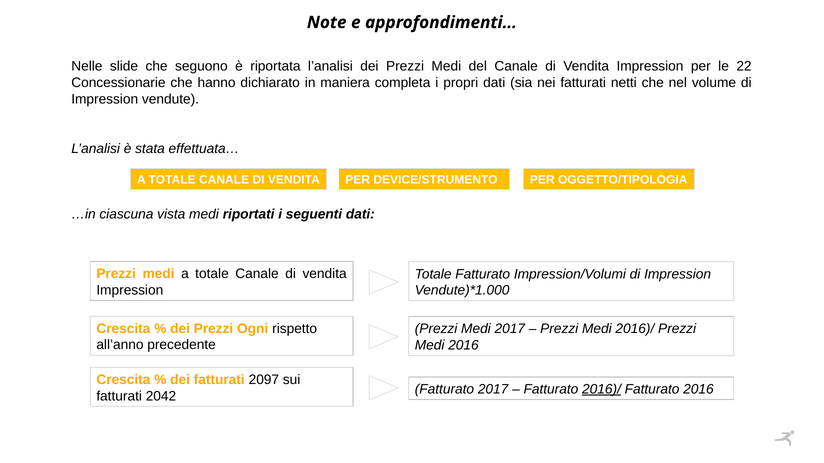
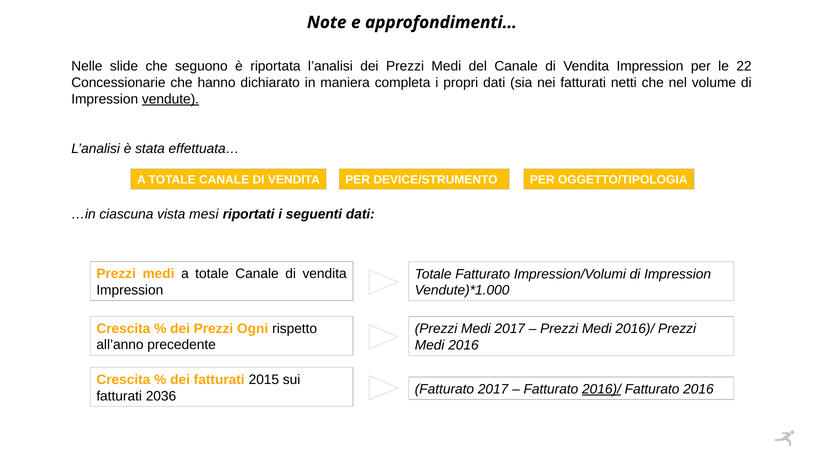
vendute underline: none -> present
vista medi: medi -> mesi
2097: 2097 -> 2015
2042: 2042 -> 2036
